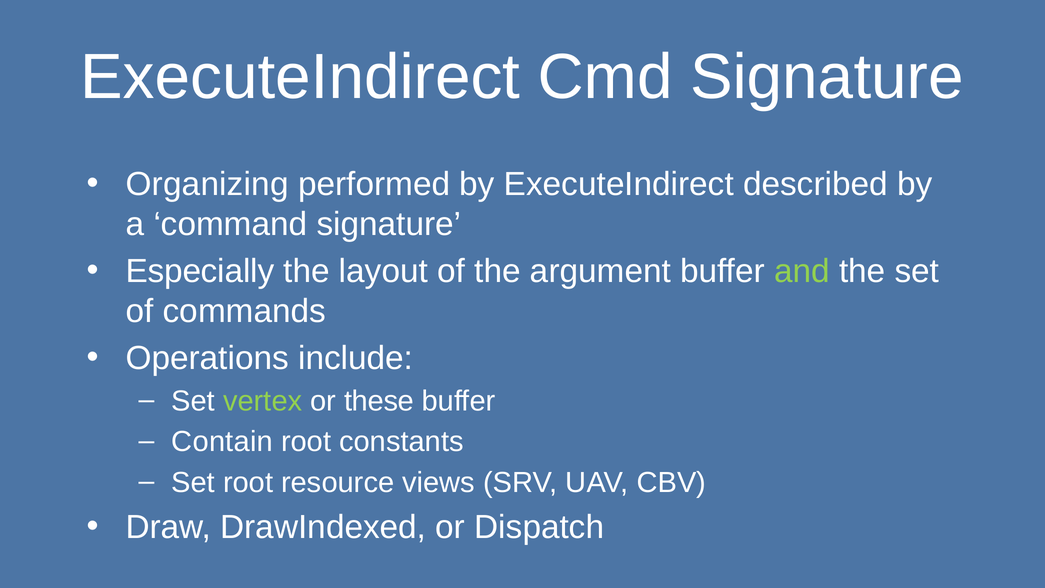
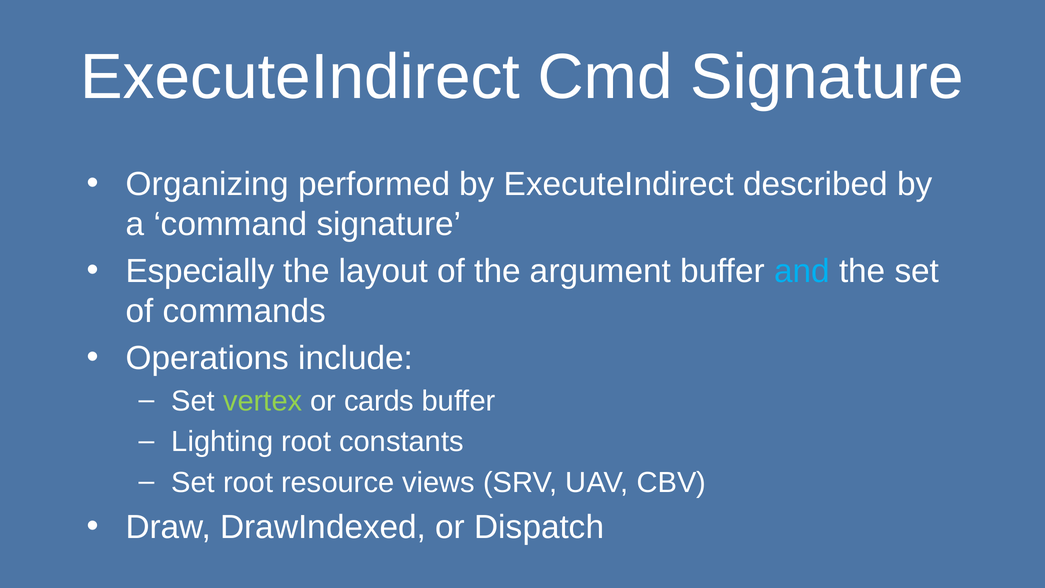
and colour: light green -> light blue
these: these -> cards
Contain: Contain -> Lighting
